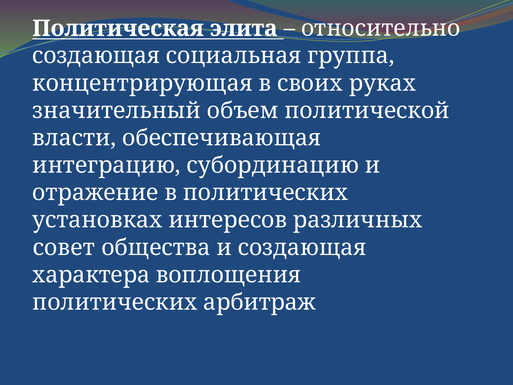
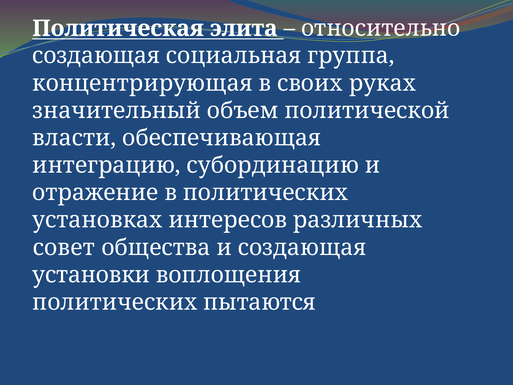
характера: характера -> установки
арбитраж: арбитраж -> пытаются
